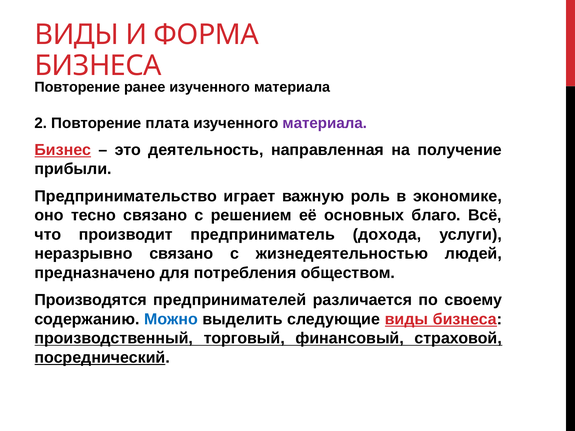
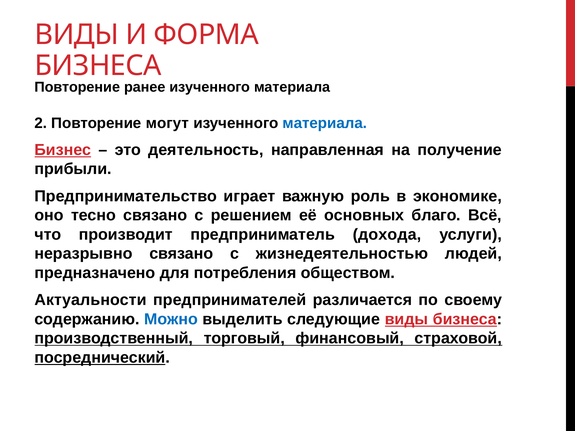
плата: плата -> могут
материала at (325, 123) colour: purple -> blue
Производятся: Производятся -> Актуальности
